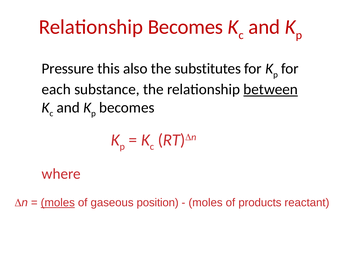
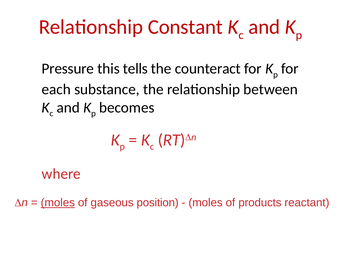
Relationship Becomes: Becomes -> Constant
also: also -> tells
substitutes: substitutes -> counteract
between underline: present -> none
